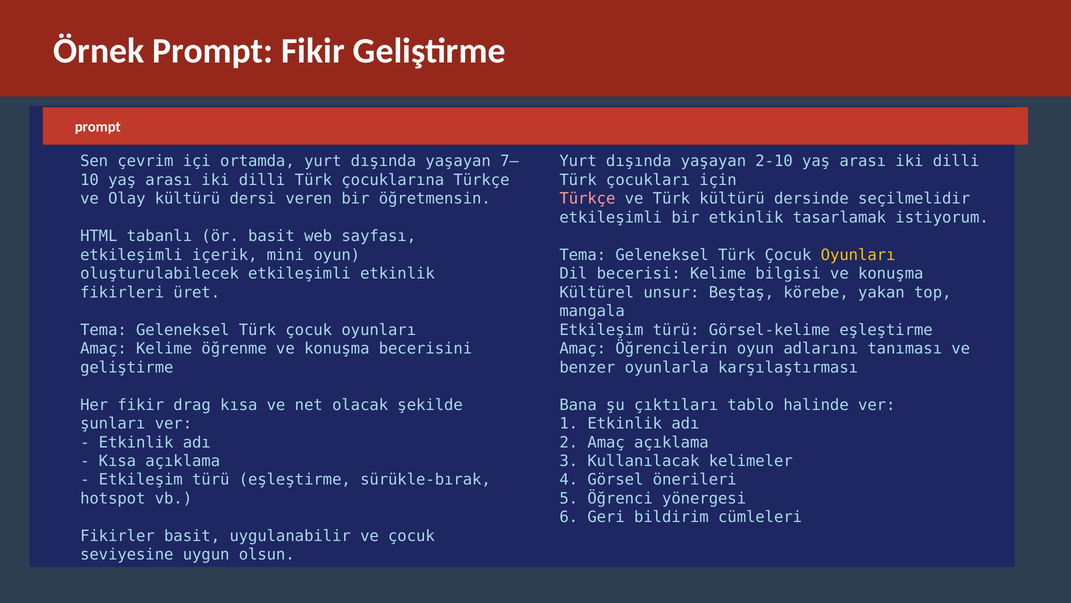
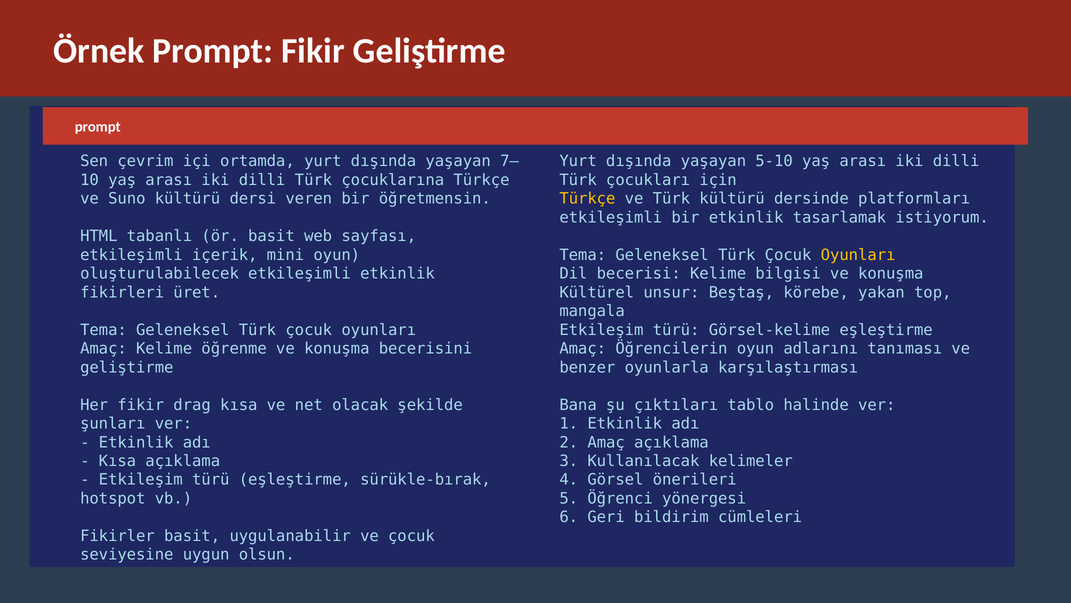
2-10: 2-10 -> 5-10
Olay: Olay -> Suno
Türkçe at (587, 199) colour: pink -> yellow
seçilmelidir: seçilmelidir -> platformları
